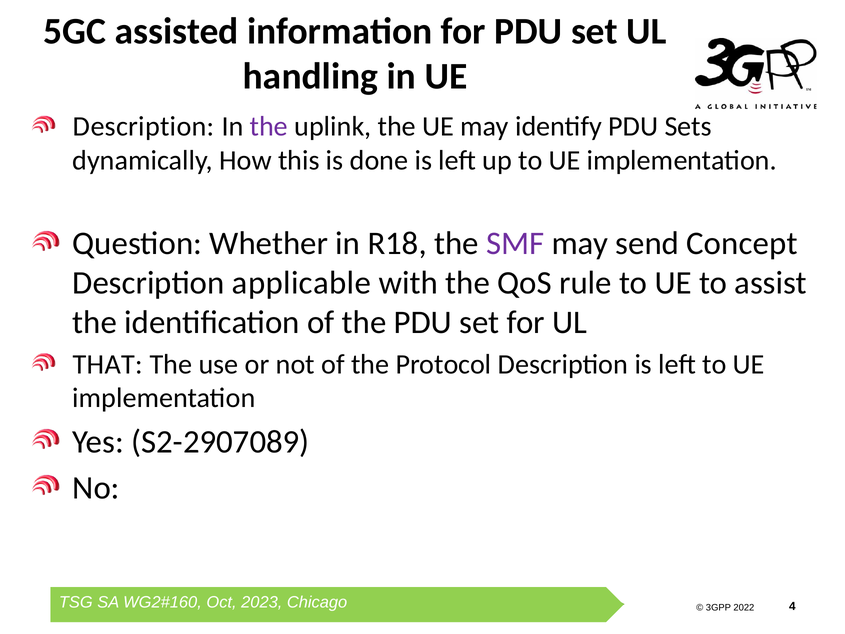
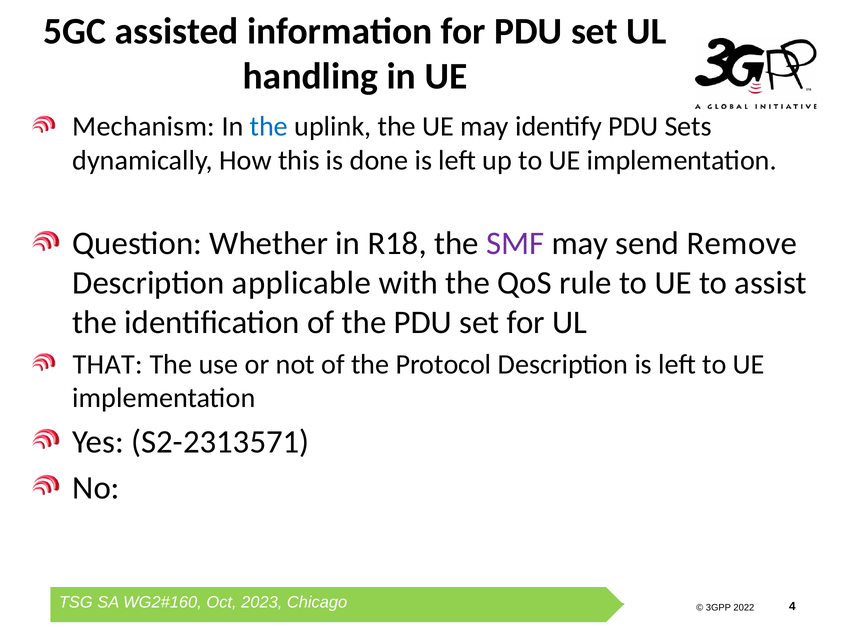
Description at (144, 127): Description -> Mechanism
the at (269, 127) colour: purple -> blue
Concept: Concept -> Remove
S2-2907089: S2-2907089 -> S2-2313571
